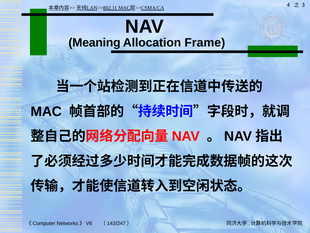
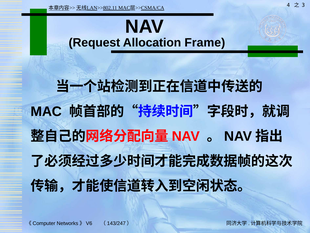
Meaning: Meaning -> Request
